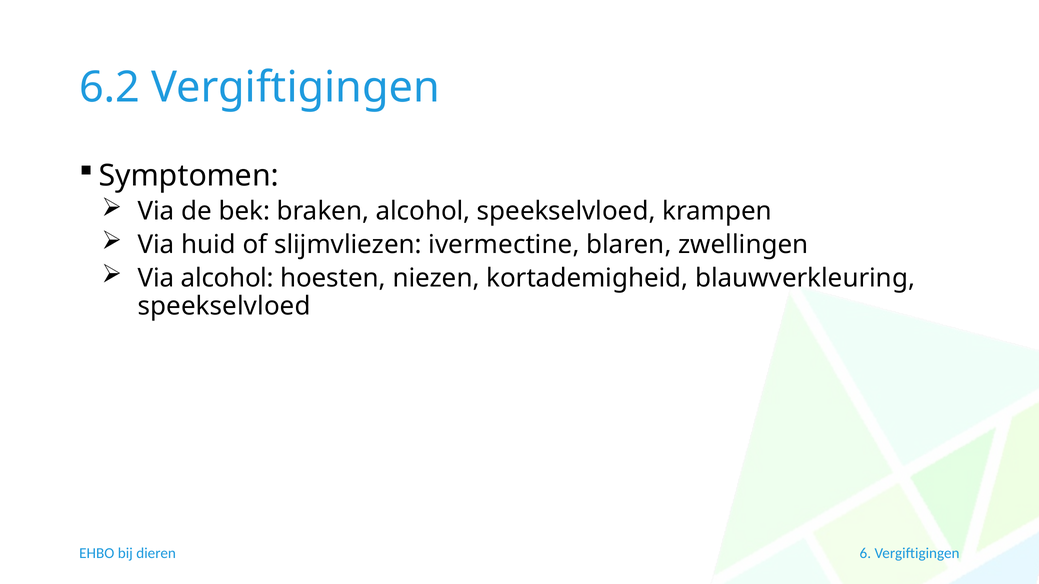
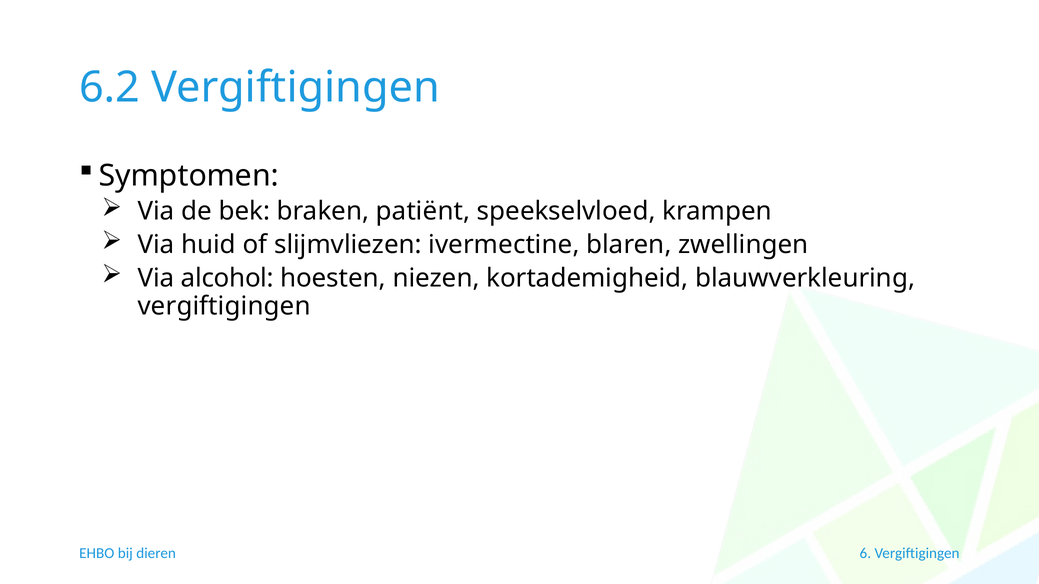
braken alcohol: alcohol -> patiënt
speekselvloed at (224, 306): speekselvloed -> vergiftigingen
